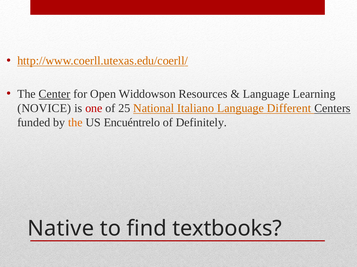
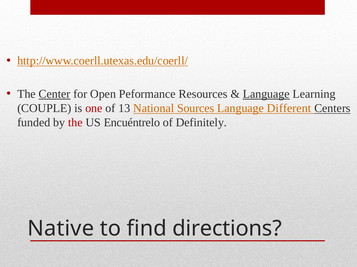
Widdowson: Widdowson -> Peformance
Language at (266, 94) underline: none -> present
NOVICE: NOVICE -> COUPLE
25: 25 -> 13
Italiano: Italiano -> Sources
the at (75, 123) colour: orange -> red
textbooks: textbooks -> directions
